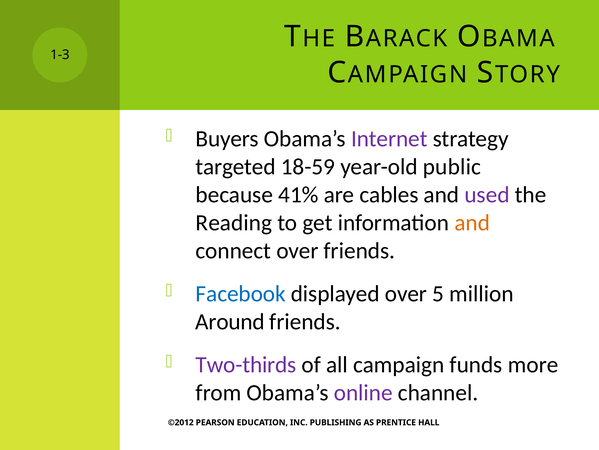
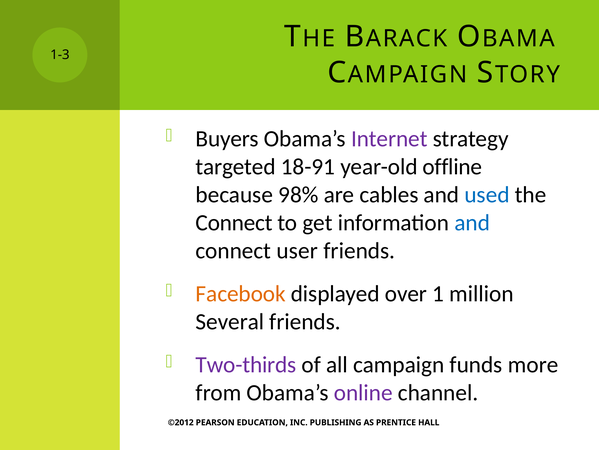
18-59: 18-59 -> 18-91
public: public -> offline
41%: 41% -> 98%
used colour: purple -> blue
Reading at (234, 222): Reading -> Connect
and at (472, 222) colour: orange -> blue
connect over: over -> user
Facebook colour: blue -> orange
5: 5 -> 1
Around: Around -> Several
